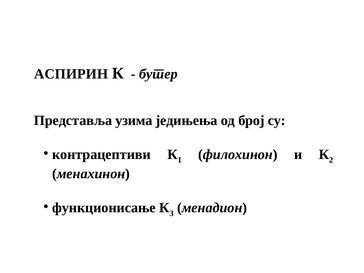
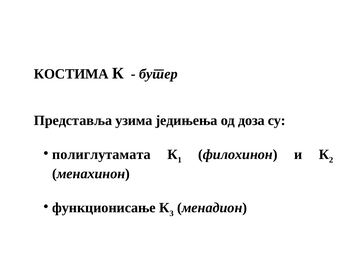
АСПИРИН: АСПИРИН -> КОСТИМА
број: број -> доза
контрацептиви: контрацептиви -> полиглутамата
